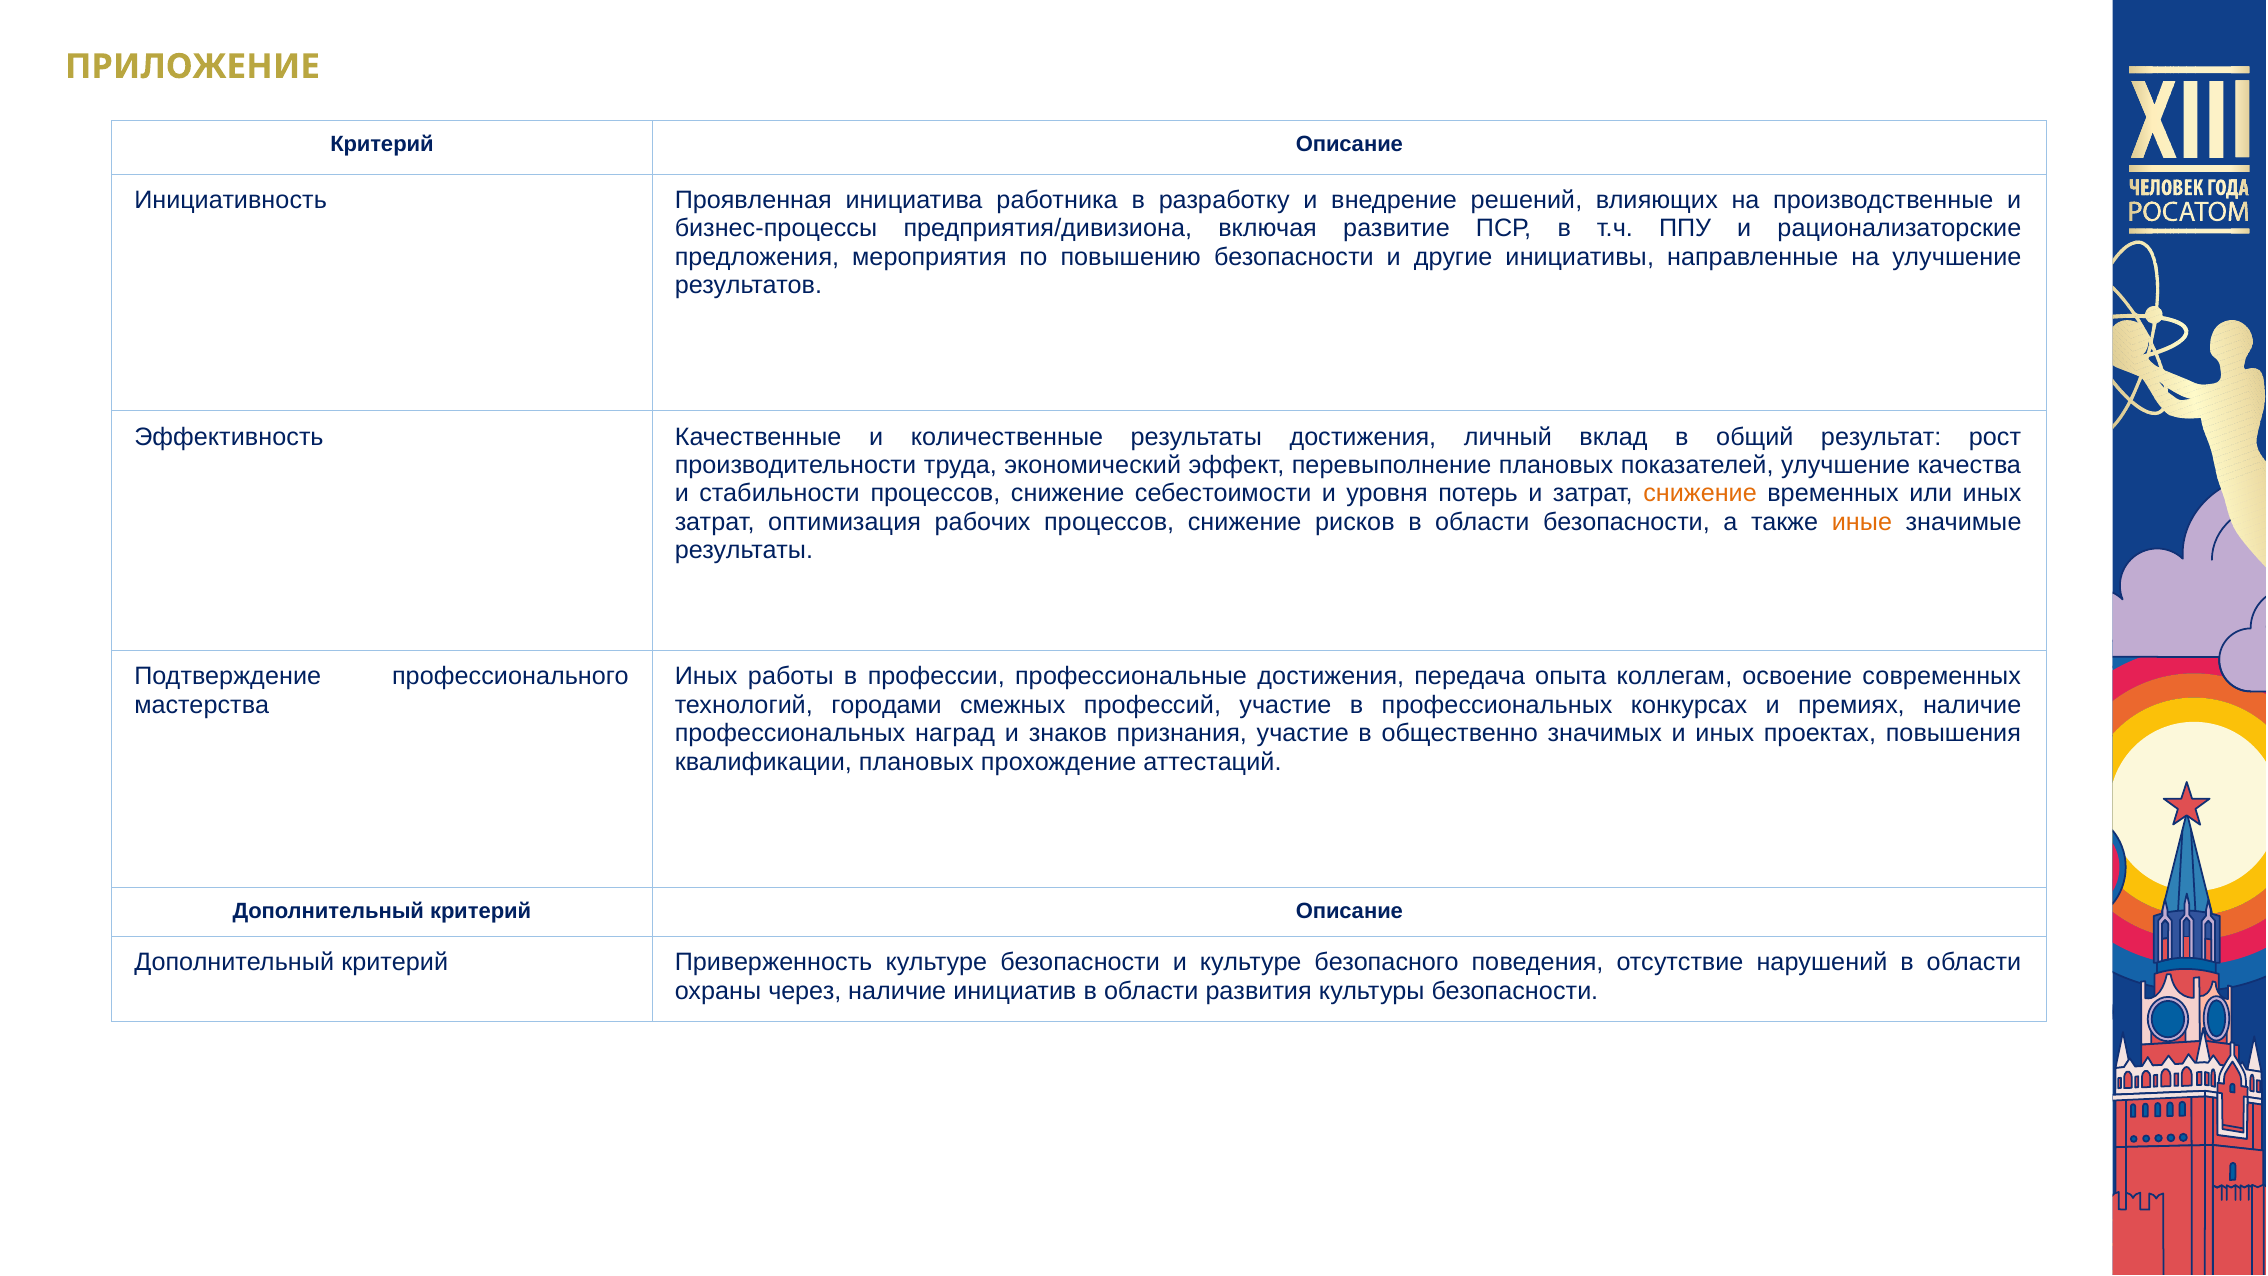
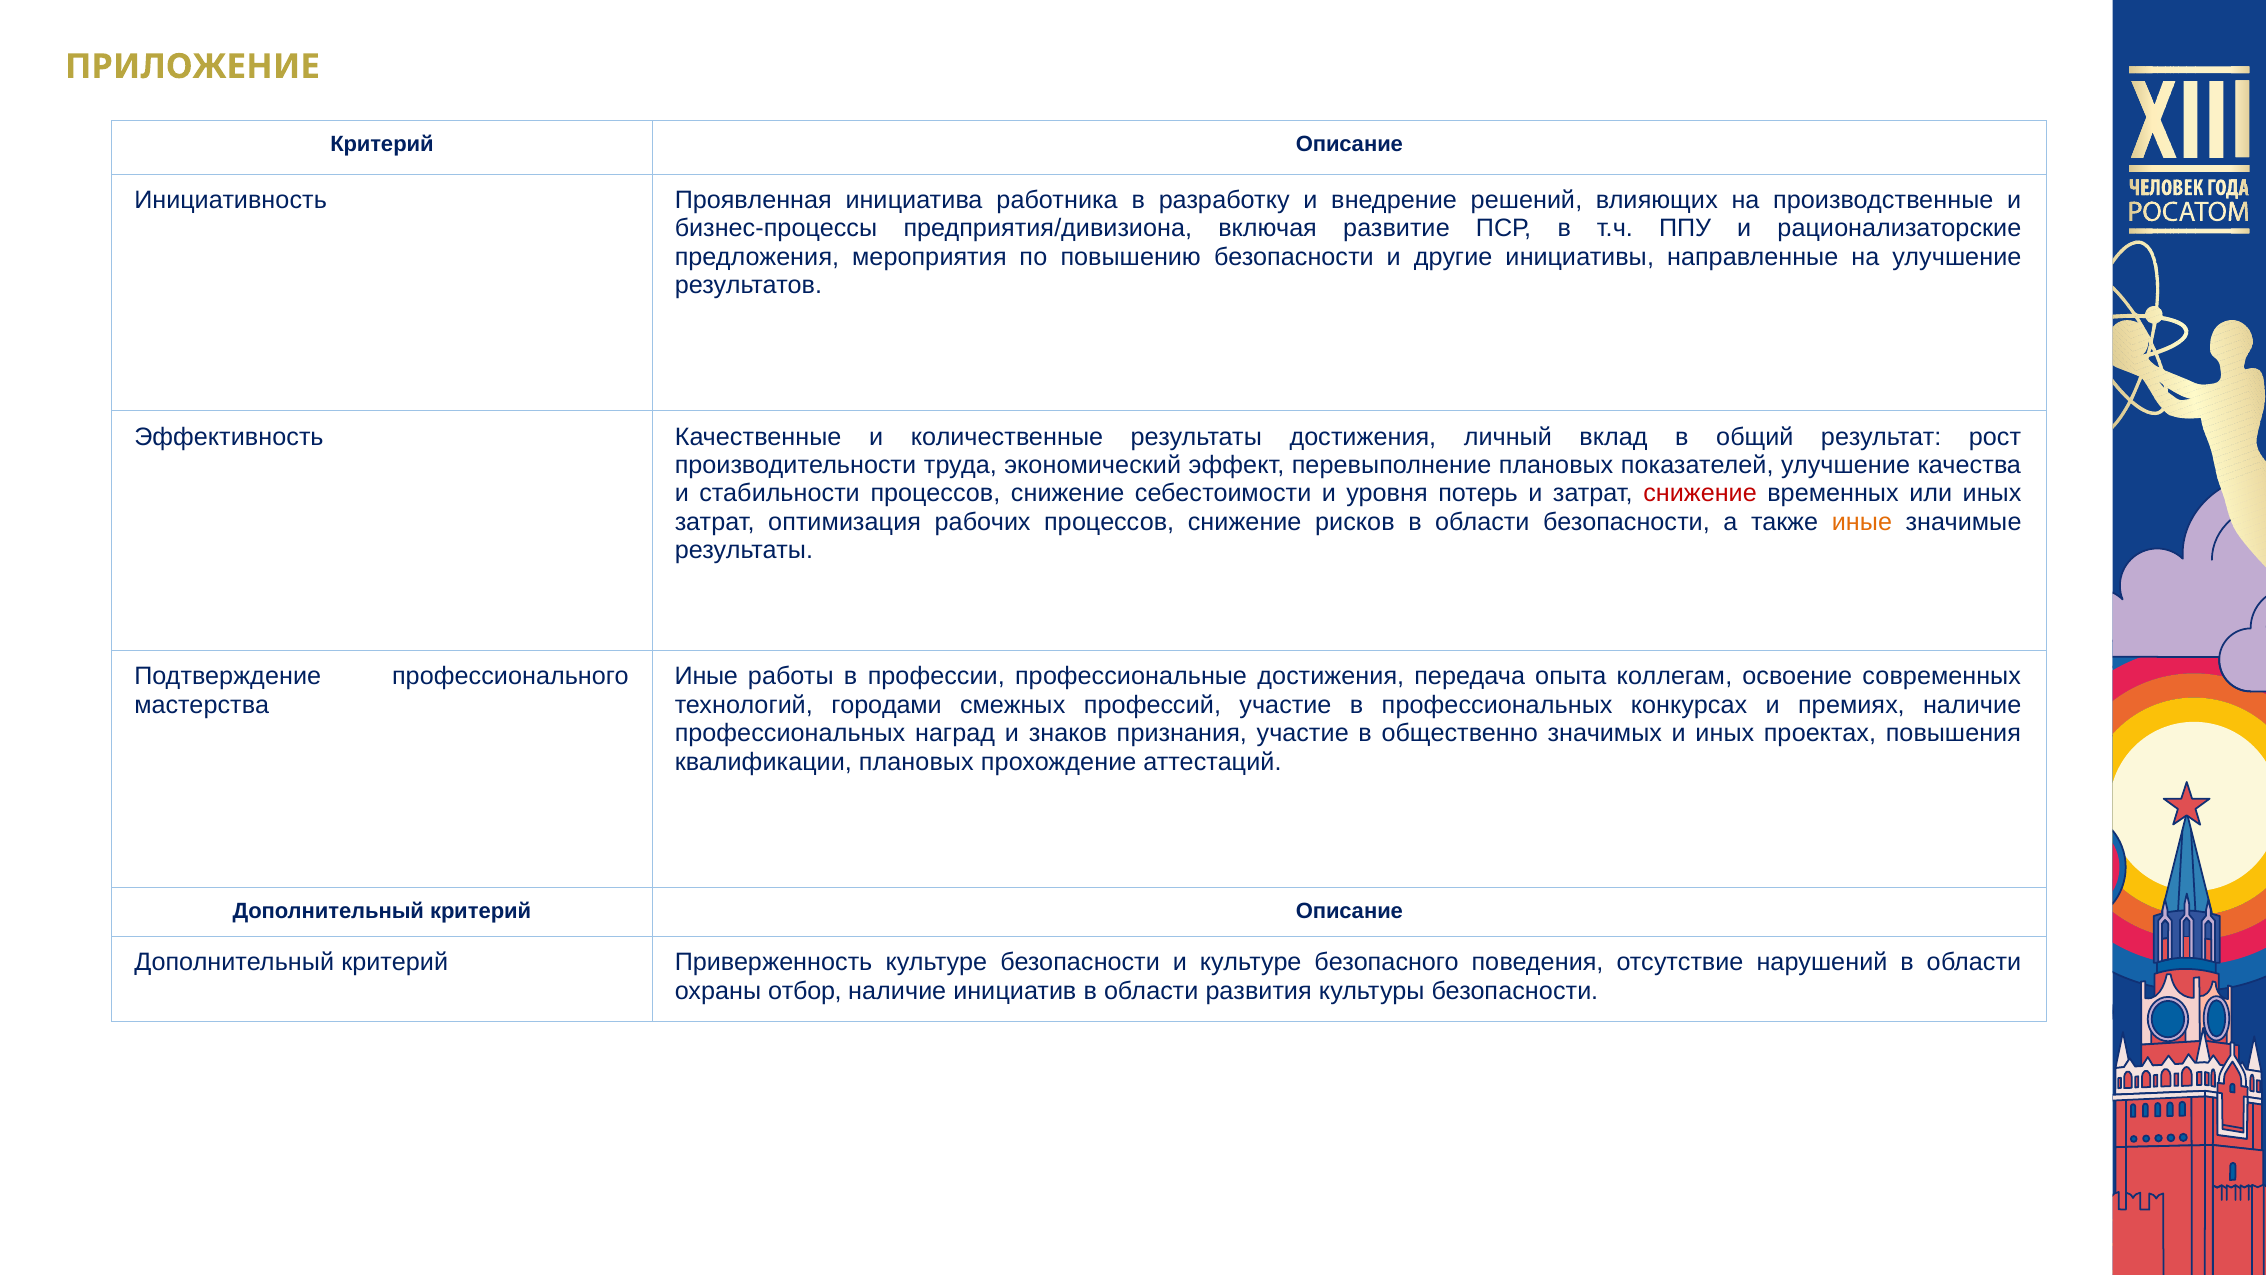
снижение at (1700, 493) colour: orange -> red
Иных at (706, 677): Иных -> Иные
через: через -> отбор
